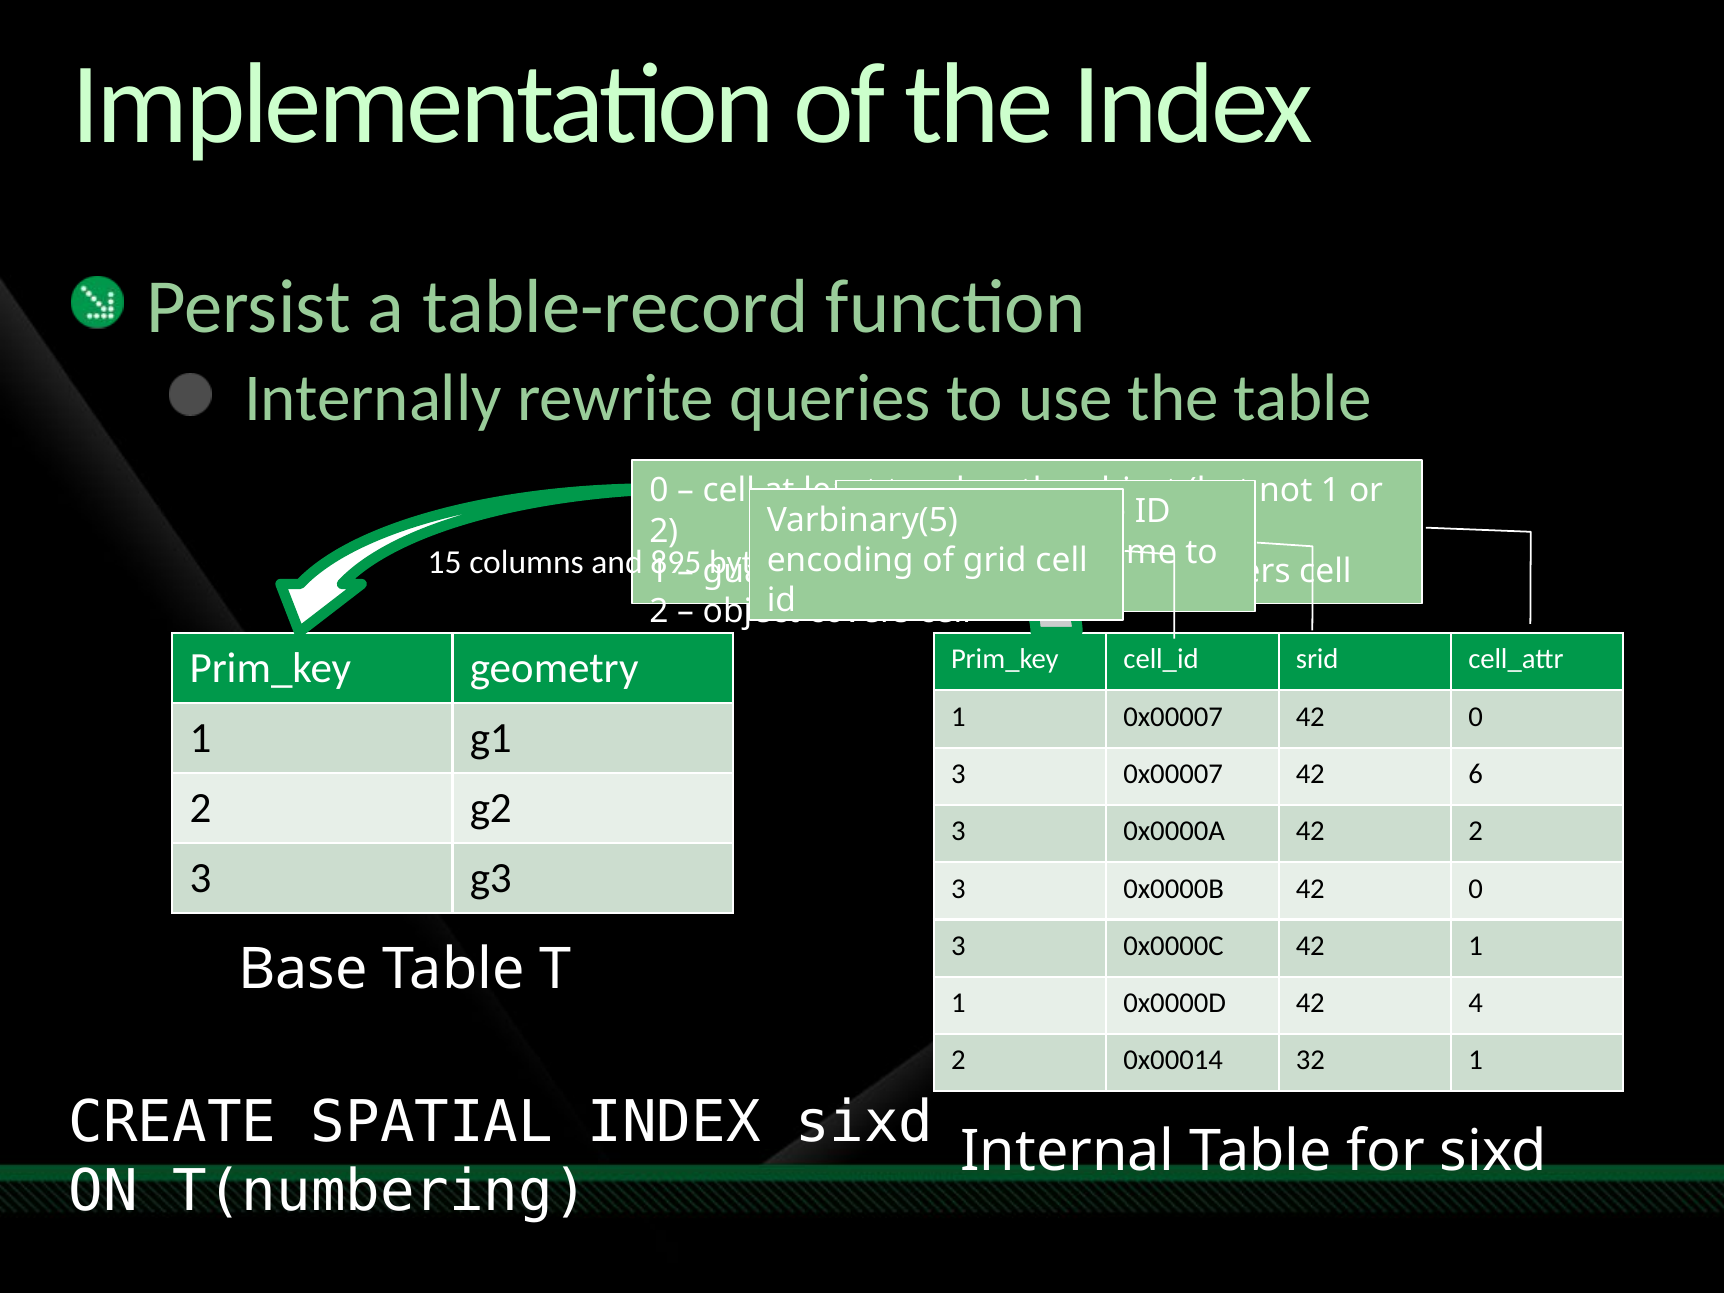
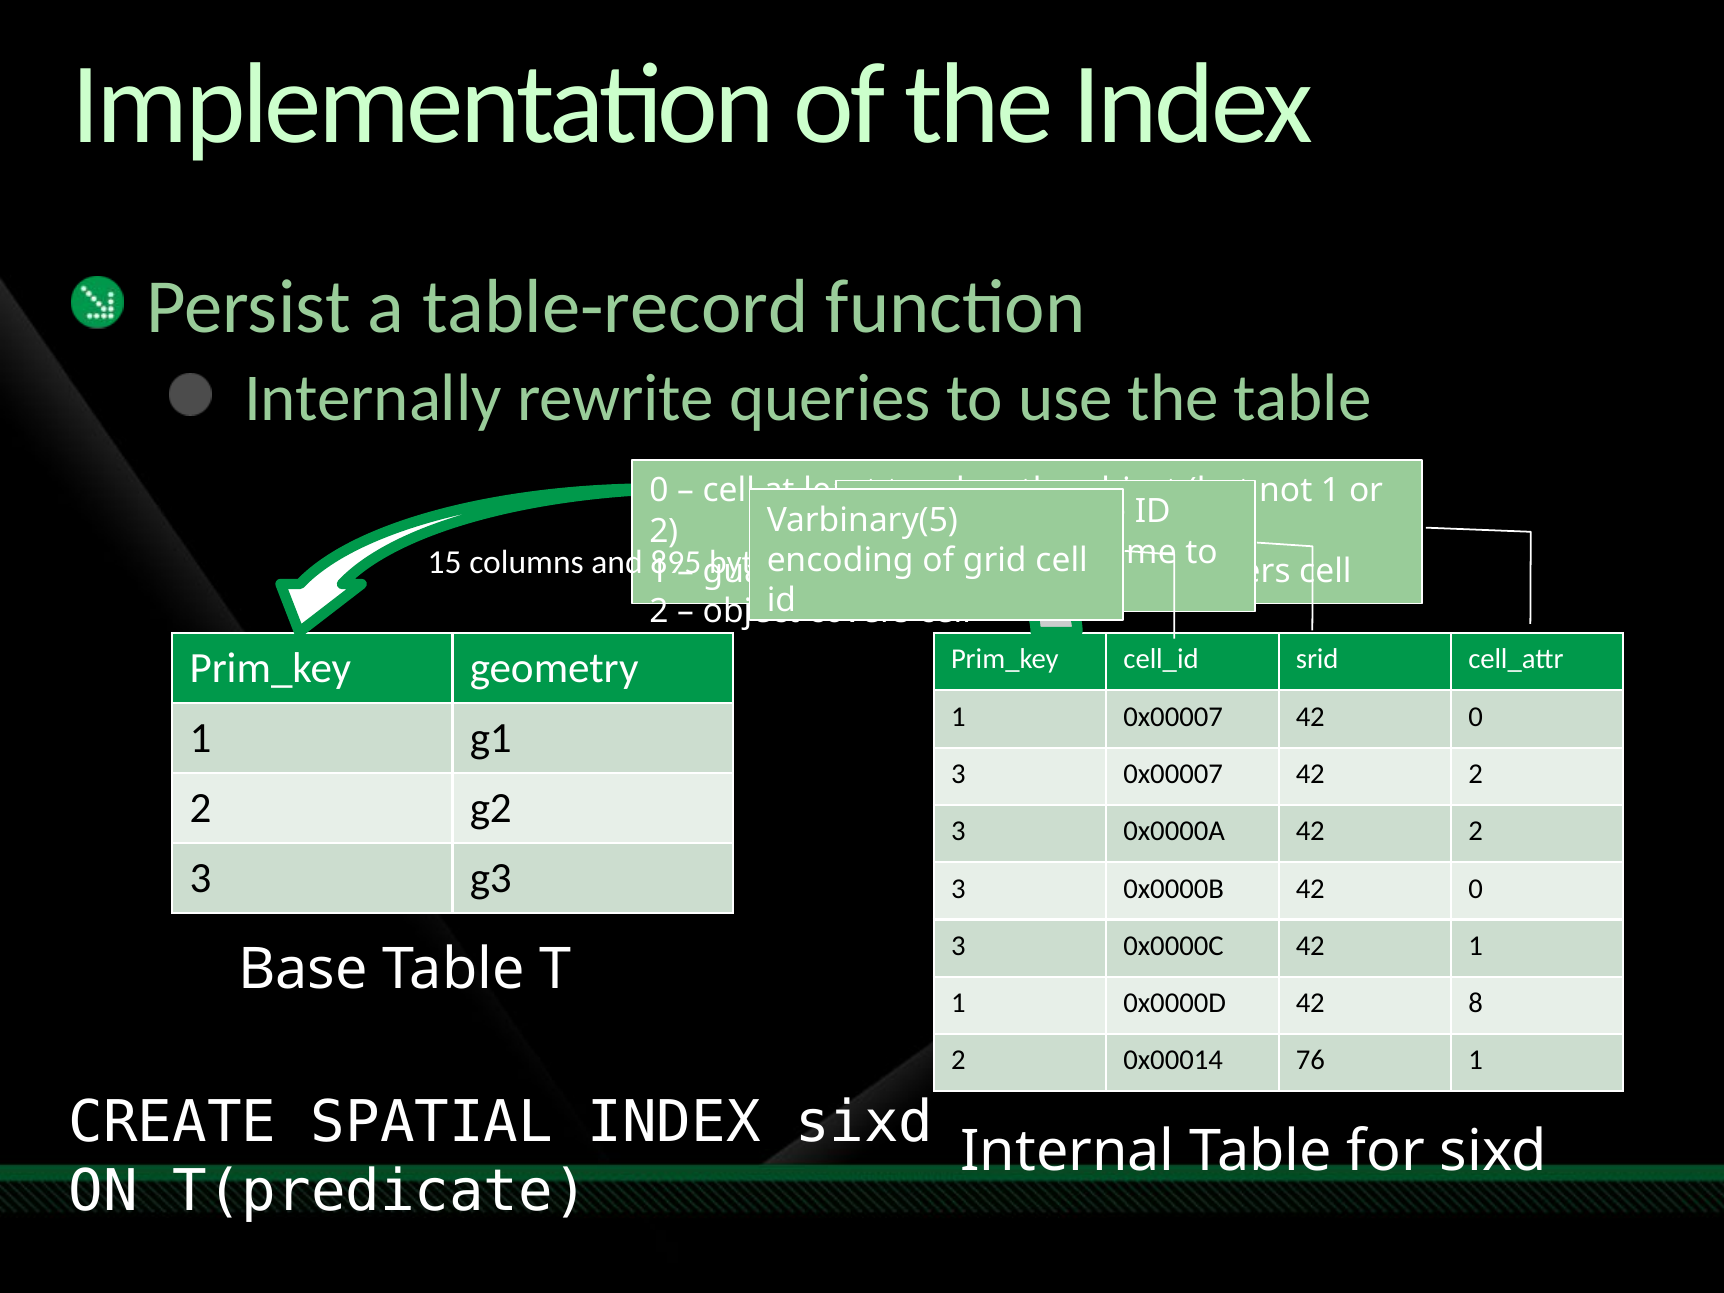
0x00007 42 6: 6 -> 2
4: 4 -> 8
32: 32 -> 76
T(numbering: T(numbering -> T(predicate
